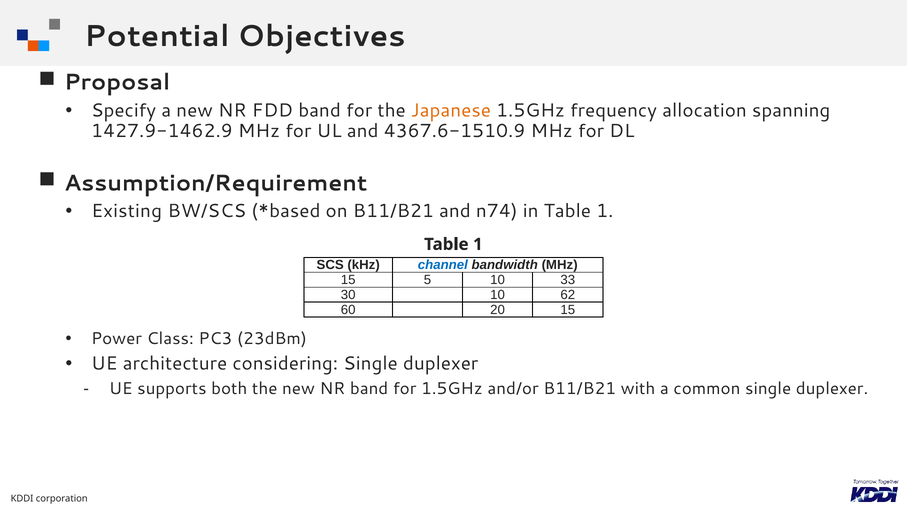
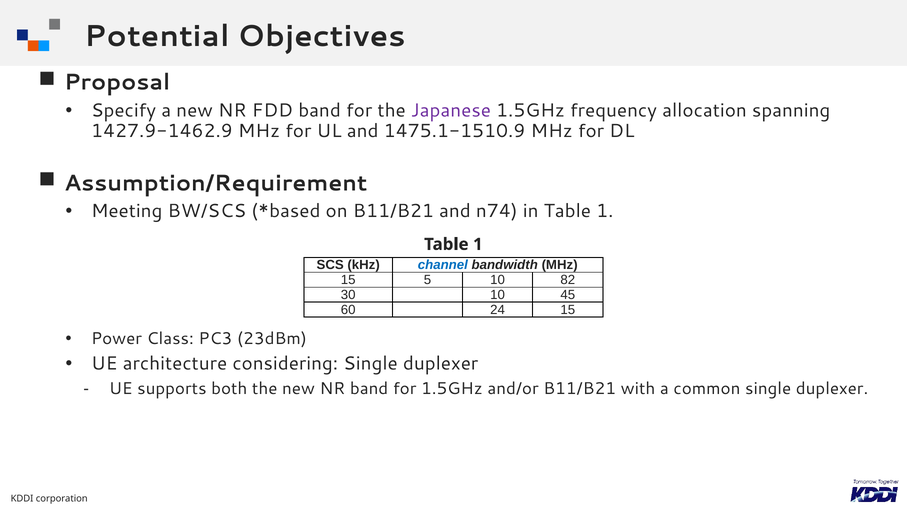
Japanese colour: orange -> purple
4367.6-1510.9: 4367.6-1510.9 -> 1475.1-1510.9
Existing: Existing -> Meeting
33: 33 -> 82
62: 62 -> 45
20: 20 -> 24
